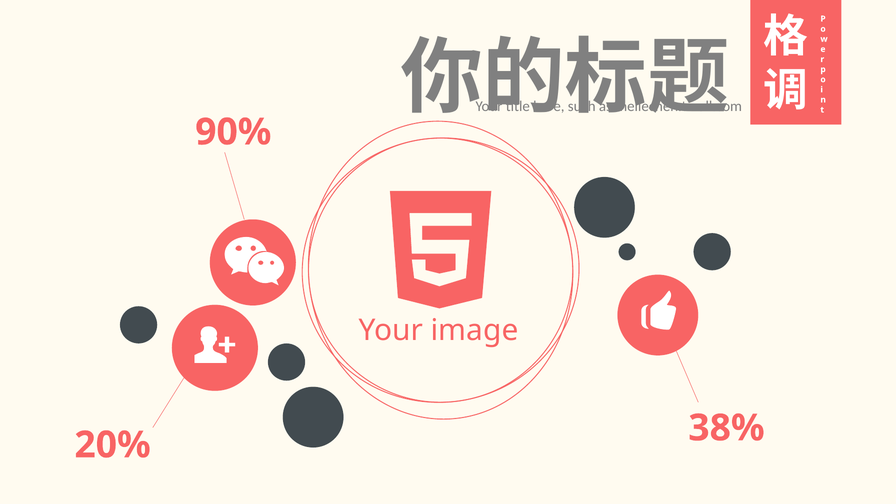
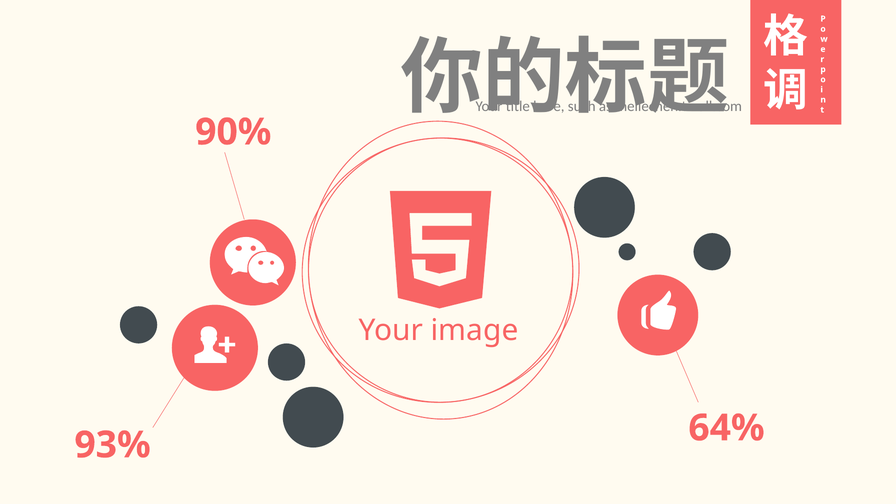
38%: 38% -> 64%
20%: 20% -> 93%
